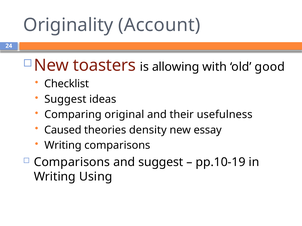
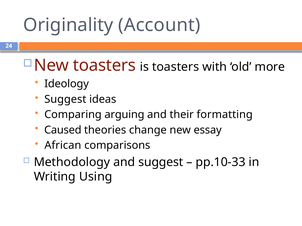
is allowing: allowing -> toasters
good: good -> more
Checklist: Checklist -> Ideology
original: original -> arguing
usefulness: usefulness -> formatting
density: density -> change
Writing at (63, 146): Writing -> African
Comparisons at (72, 162): Comparisons -> Methodology
pp.10-19: pp.10-19 -> pp.10-33
